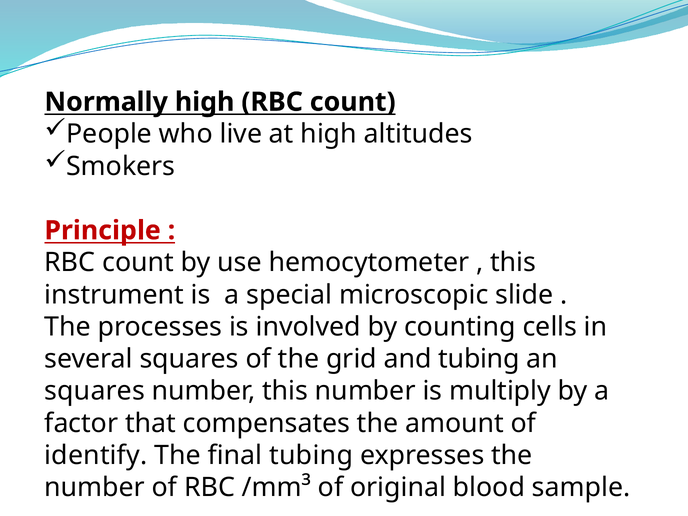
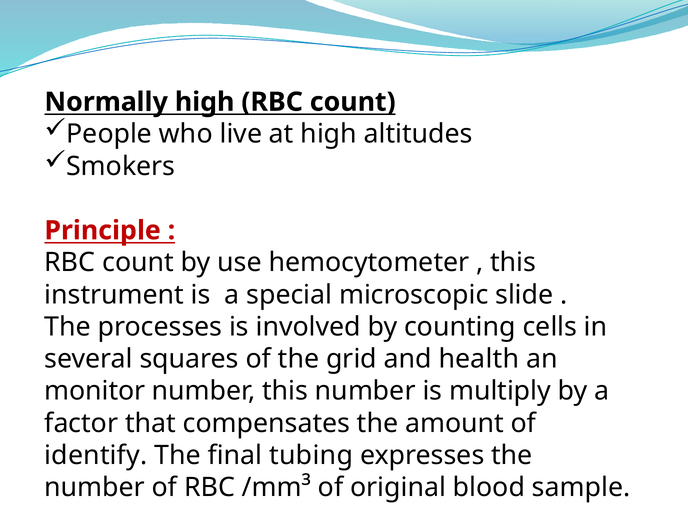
and tubing: tubing -> health
squares at (95, 391): squares -> monitor
